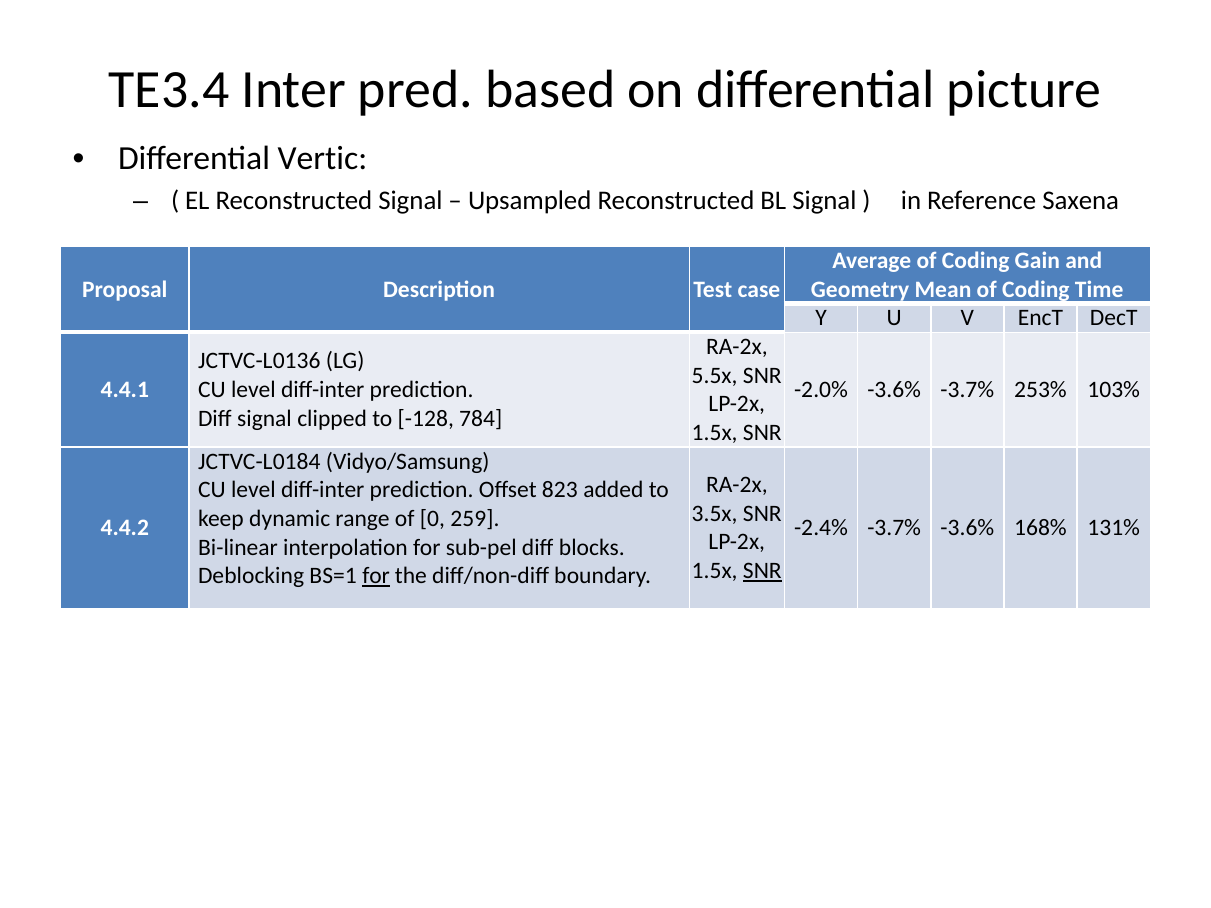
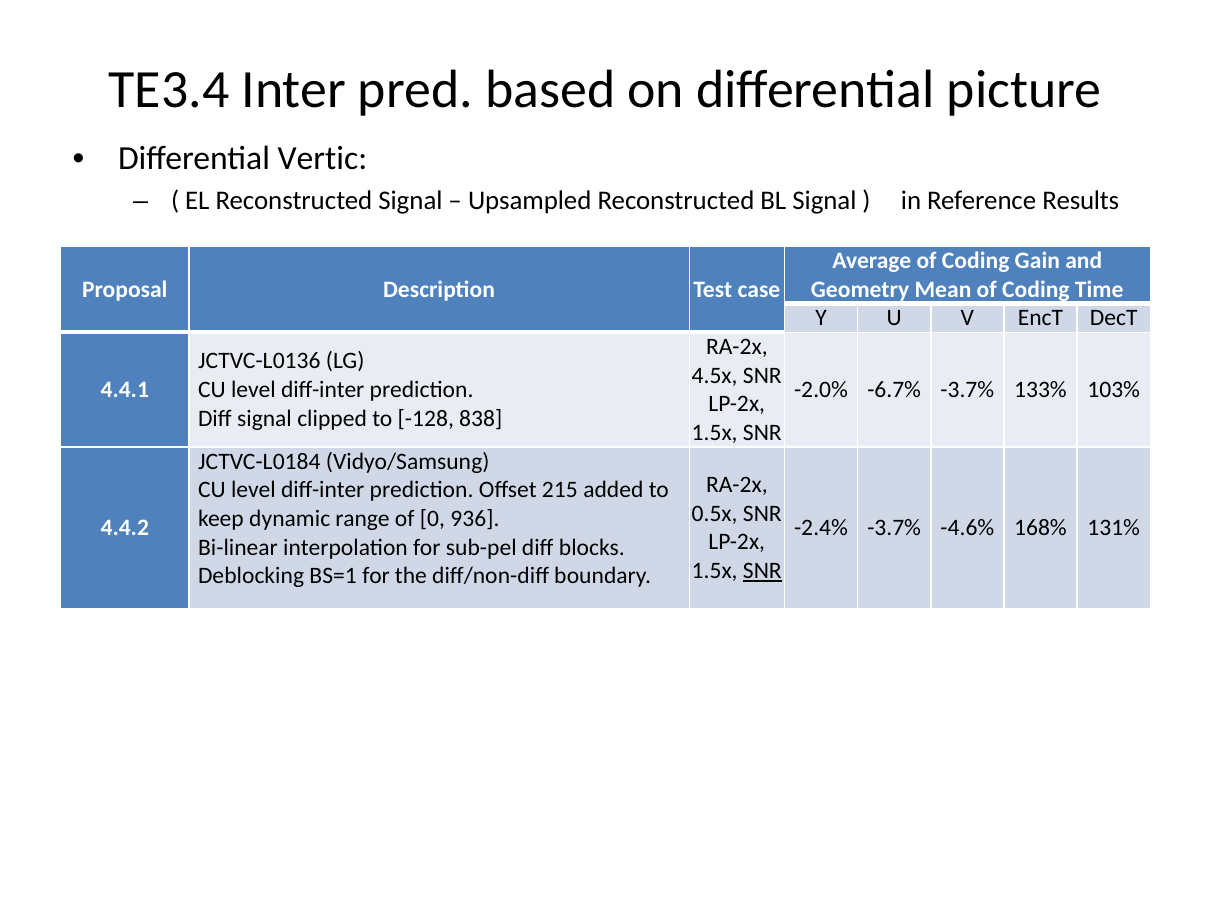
Saxena: Saxena -> Results
5.5x: 5.5x -> 4.5x
-2.0% -3.6%: -3.6% -> -6.7%
253%: 253% -> 133%
784: 784 -> 838
823: 823 -> 215
3.5x: 3.5x -> 0.5x
259: 259 -> 936
-3.7% -3.6%: -3.6% -> -4.6%
for at (376, 576) underline: present -> none
